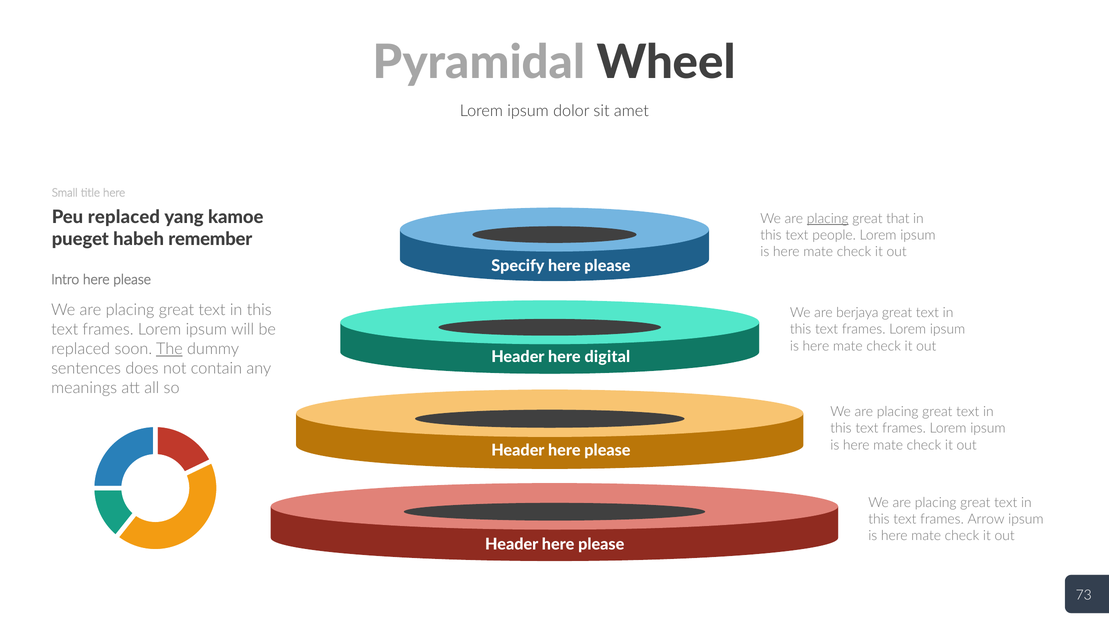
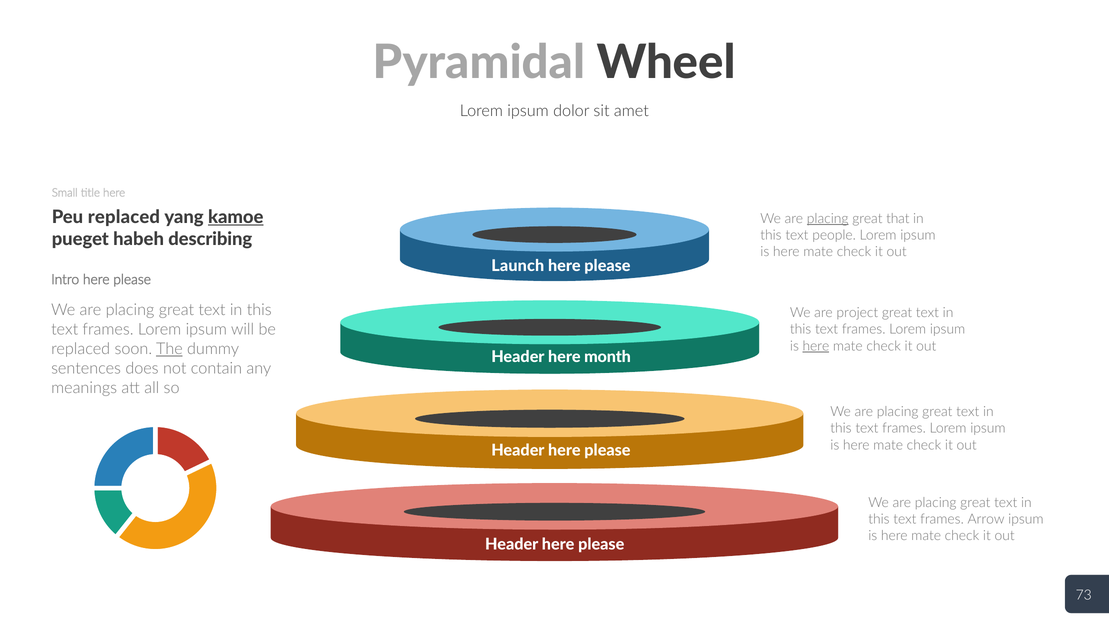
kamoe underline: none -> present
remember: remember -> describing
Specify: Specify -> Launch
berjaya: berjaya -> project
here at (816, 346) underline: none -> present
digital: digital -> month
